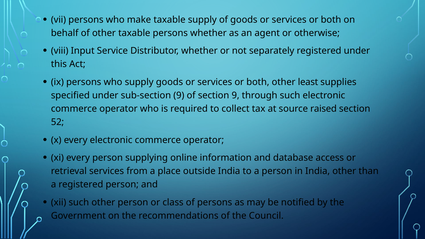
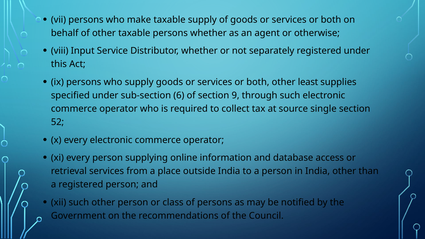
sub-section 9: 9 -> 6
raised: raised -> single
